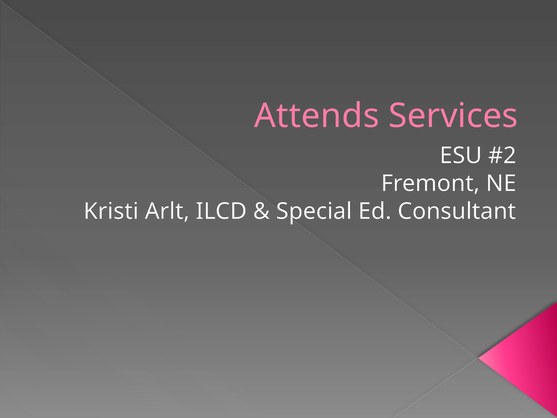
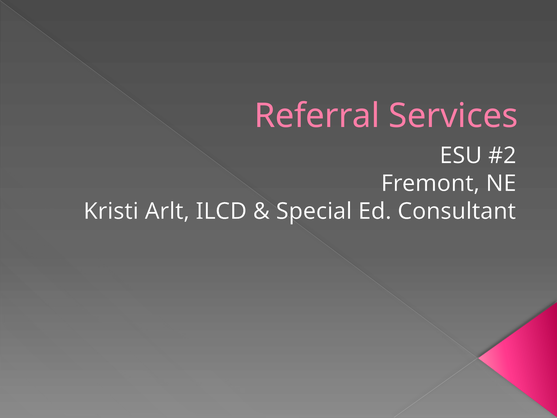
Attends: Attends -> Referral
